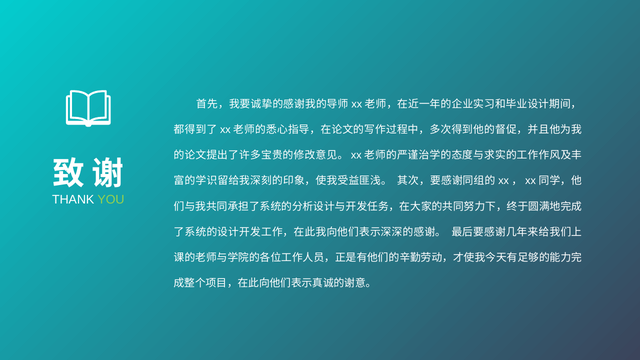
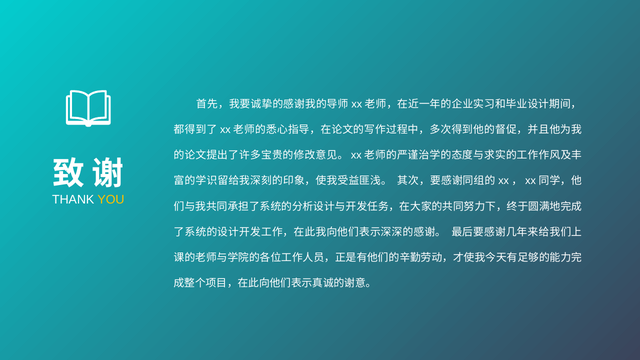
YOU colour: light green -> yellow
